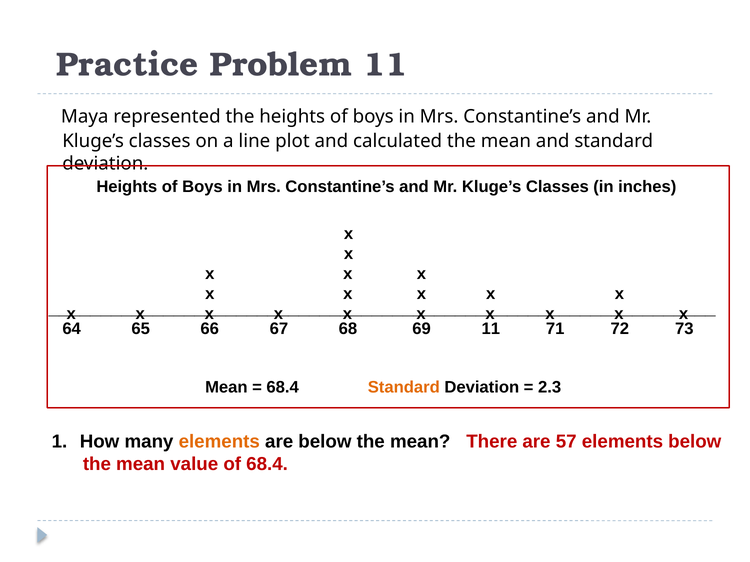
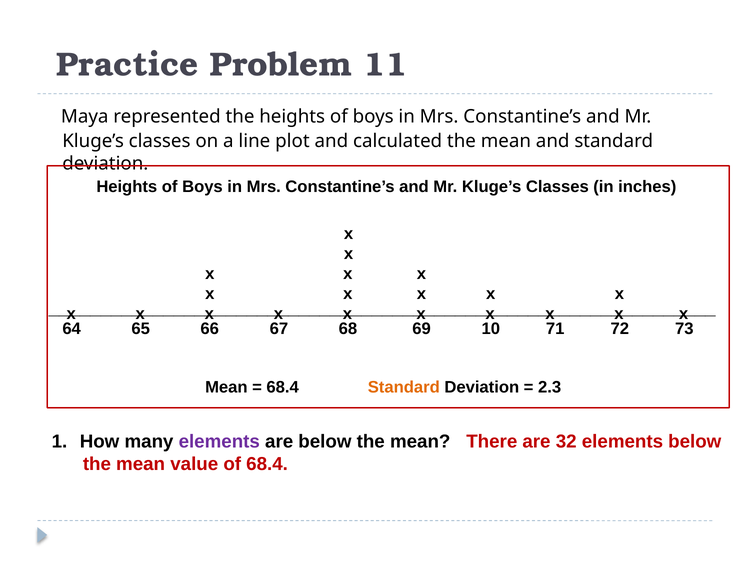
69 11: 11 -> 10
elements at (219, 442) colour: orange -> purple
57: 57 -> 32
